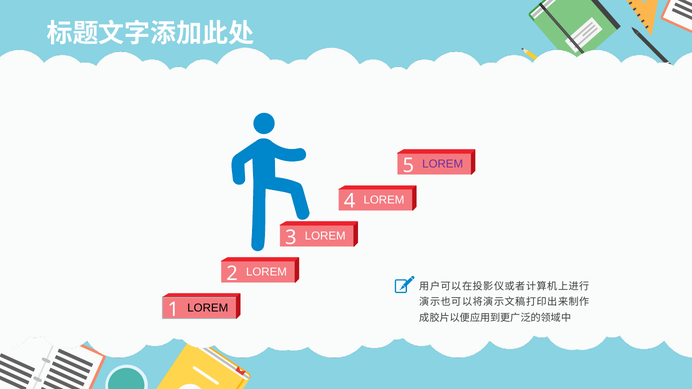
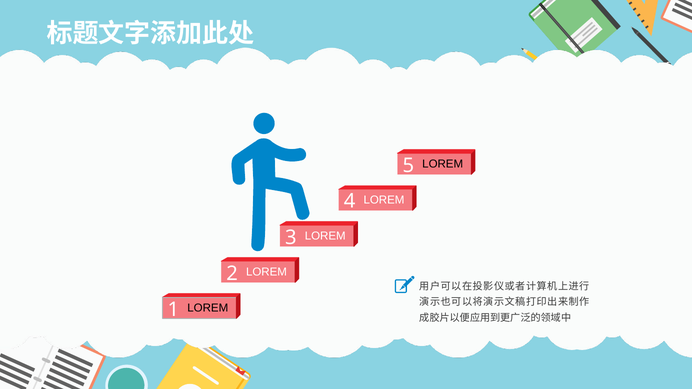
LOREM at (443, 164) colour: purple -> black
